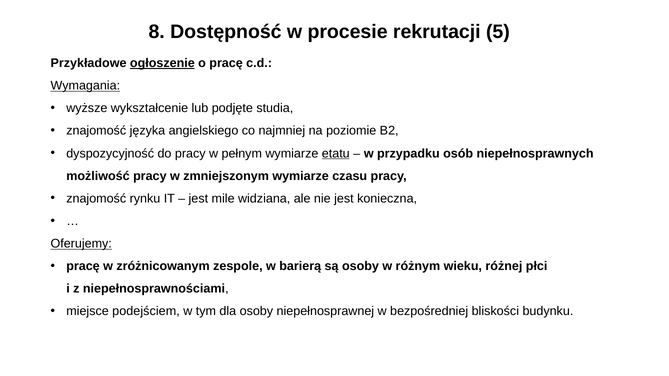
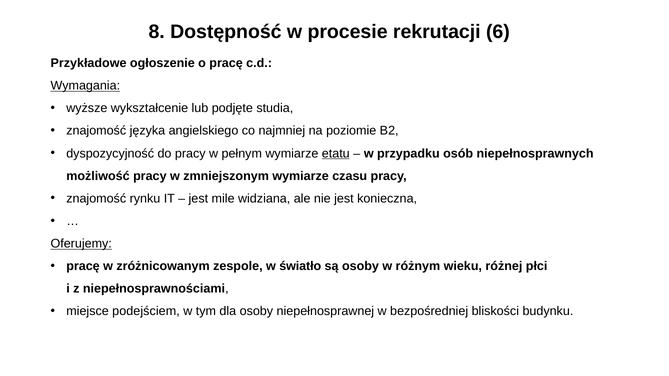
5: 5 -> 6
ogłoszenie underline: present -> none
barierą: barierą -> światło
